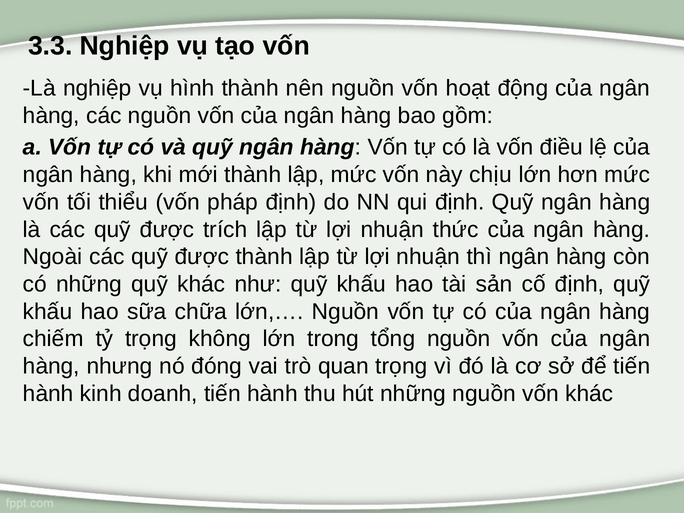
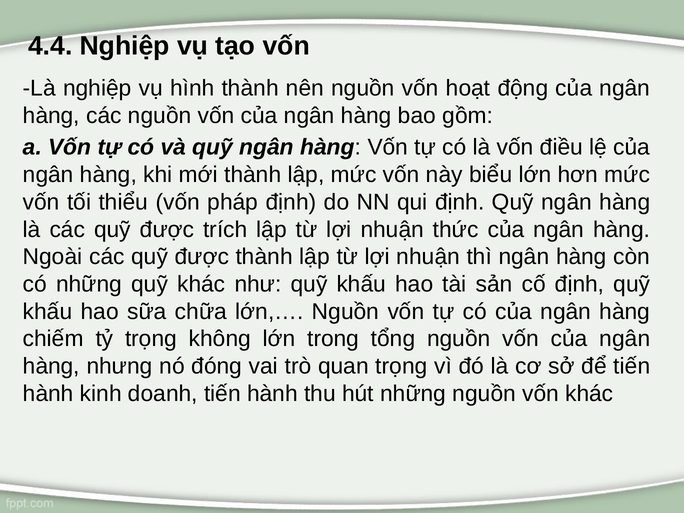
3.3: 3.3 -> 4.4
chịu: chịu -> biểu
